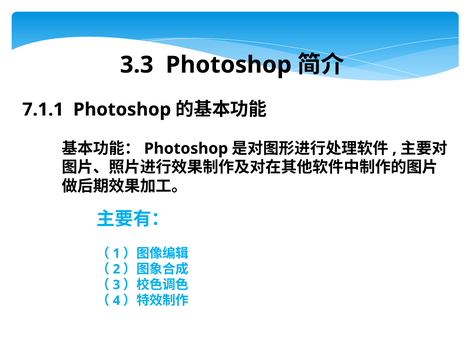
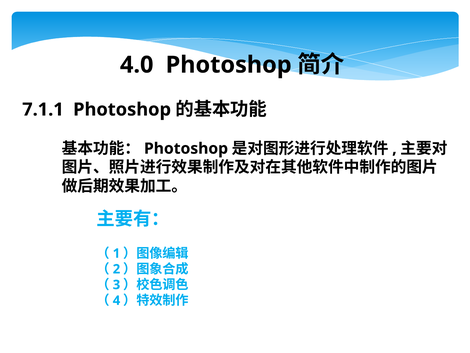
3.3: 3.3 -> 4.0
